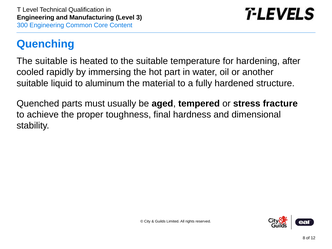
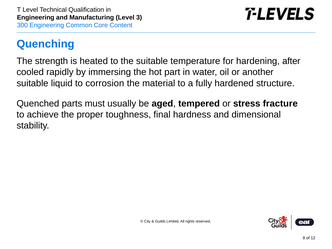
suitable at (51, 61): suitable -> strength
aluminum: aluminum -> corrosion
